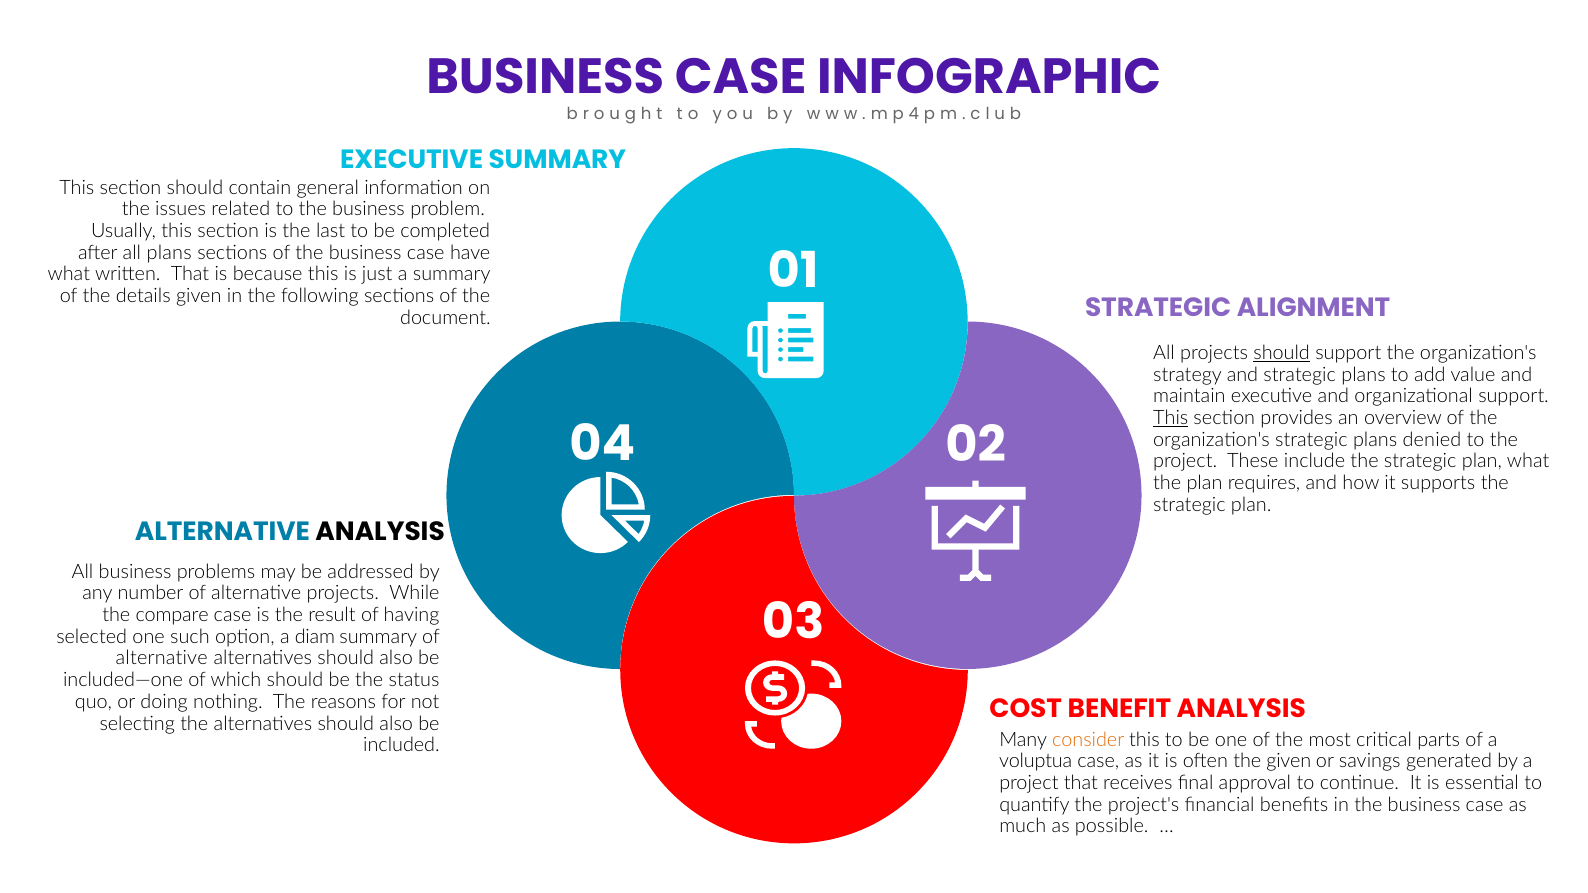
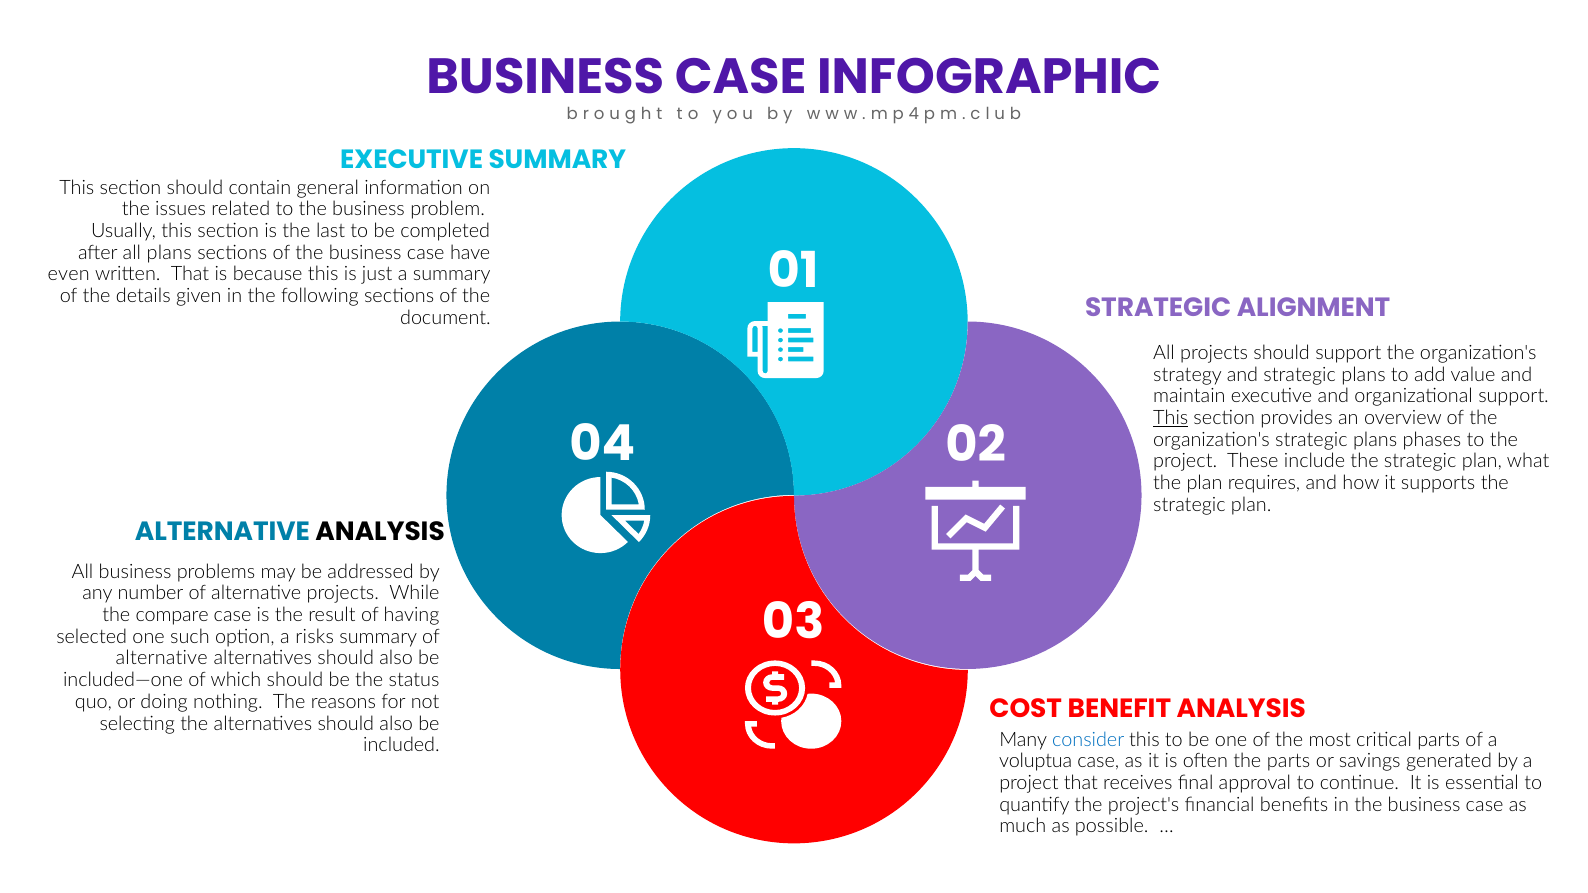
what at (69, 274): what -> even
should at (1282, 353) underline: present -> none
denied: denied -> phases
diam: diam -> risks
consider colour: orange -> blue
the given: given -> parts
